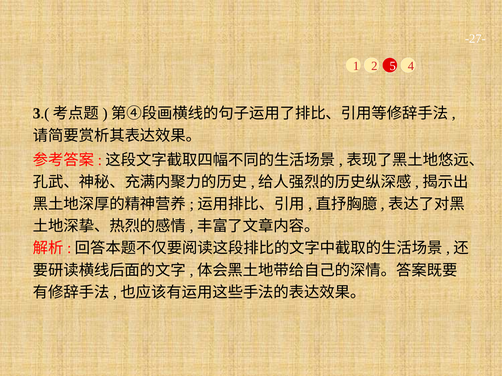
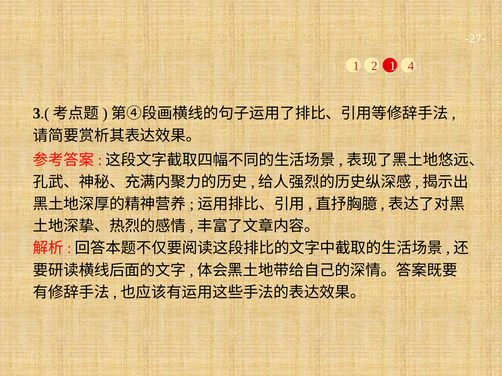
2 5: 5 -> 1
